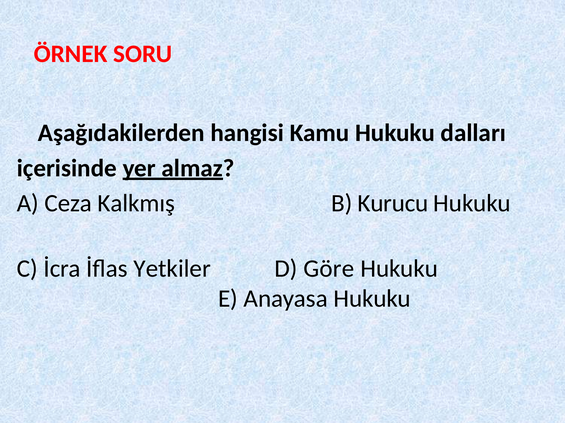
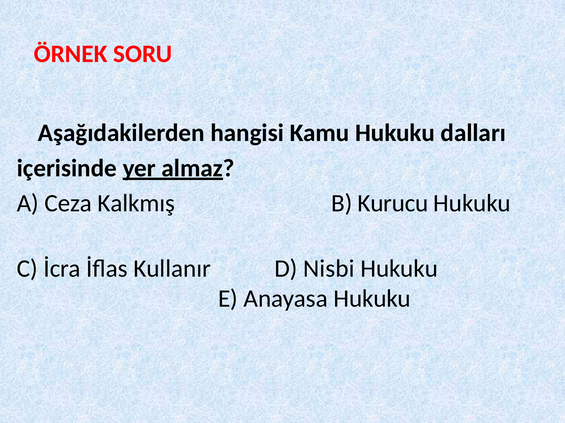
Yetkiler: Yetkiler -> Kullanır
Göre: Göre -> Nisbi
